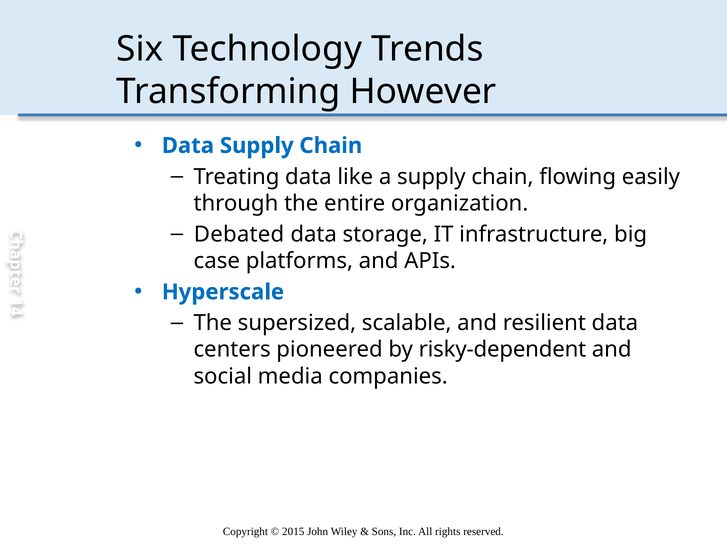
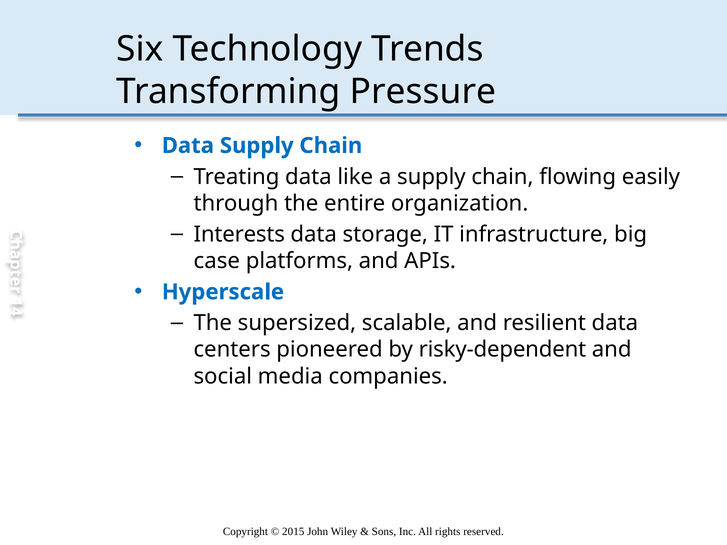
However: However -> Pressure
Debated: Debated -> Interests
